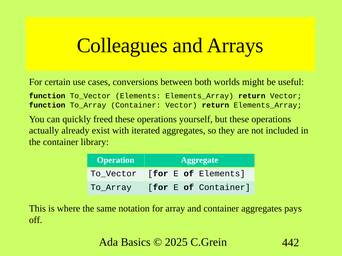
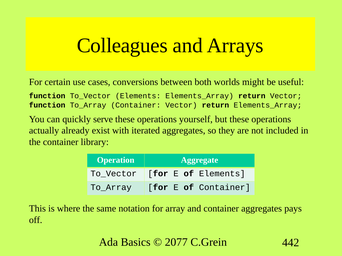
freed: freed -> serve
2025: 2025 -> 2077
